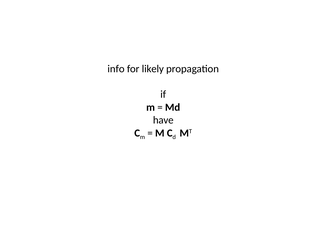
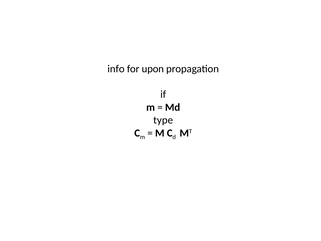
likely: likely -> upon
have: have -> type
